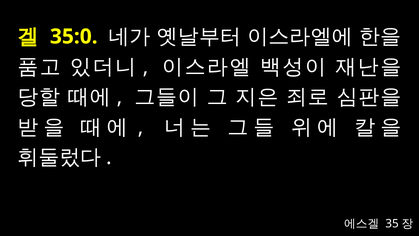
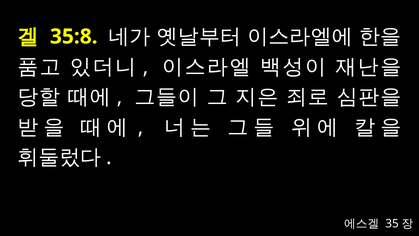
35:0: 35:0 -> 35:8
